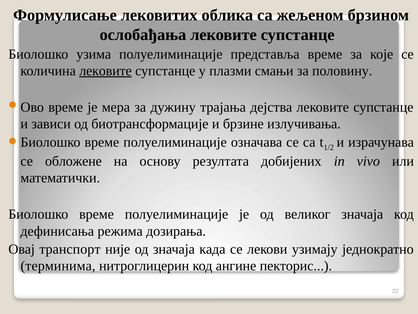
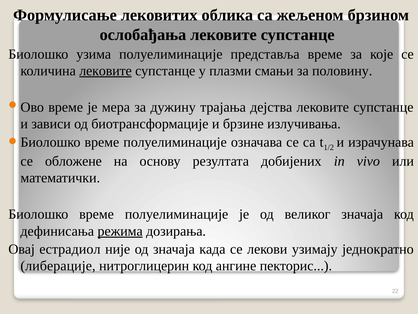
режима underline: none -> present
транспорт: транспорт -> естрадиол
терминима: терминима -> либерације
